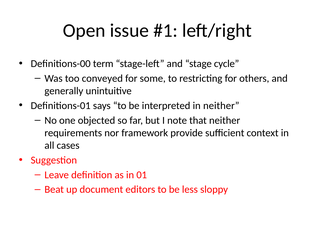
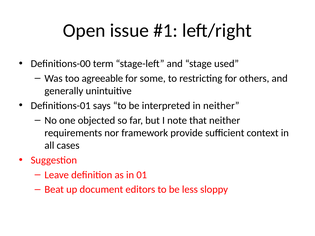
cycle: cycle -> used
conveyed: conveyed -> agreeable
